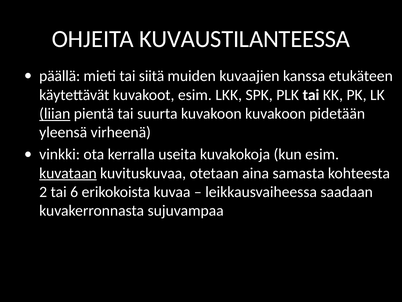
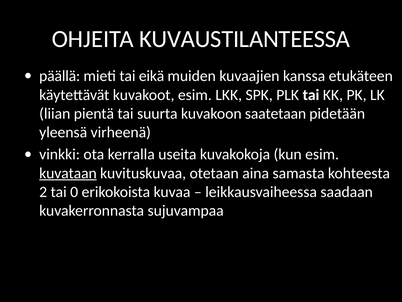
siitä: siitä -> eikä
liian underline: present -> none
kuvakoon kuvakoon: kuvakoon -> saatetaan
6: 6 -> 0
